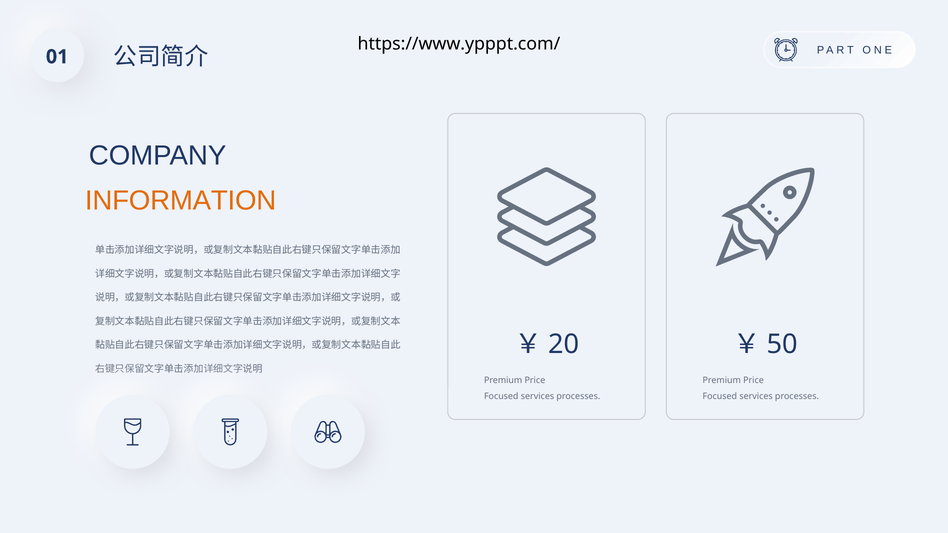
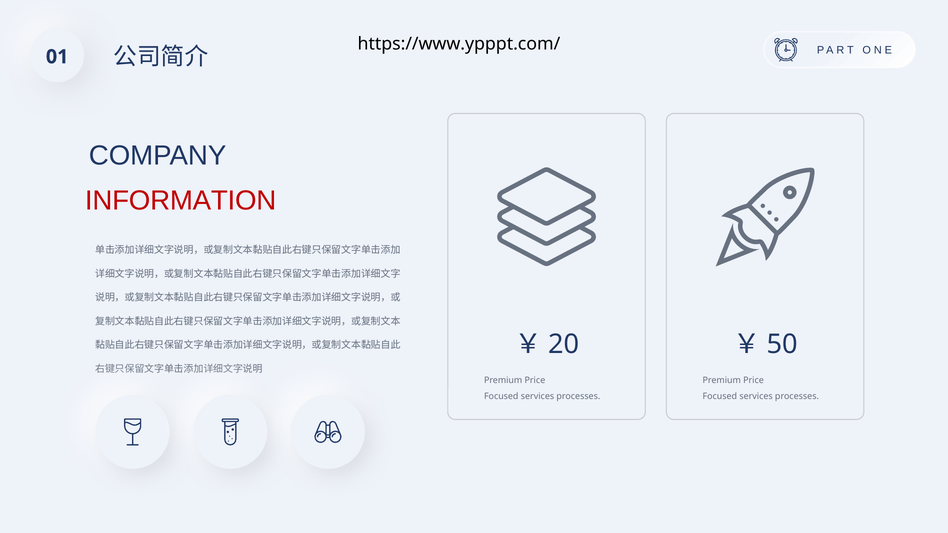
INFORMATION colour: orange -> red
